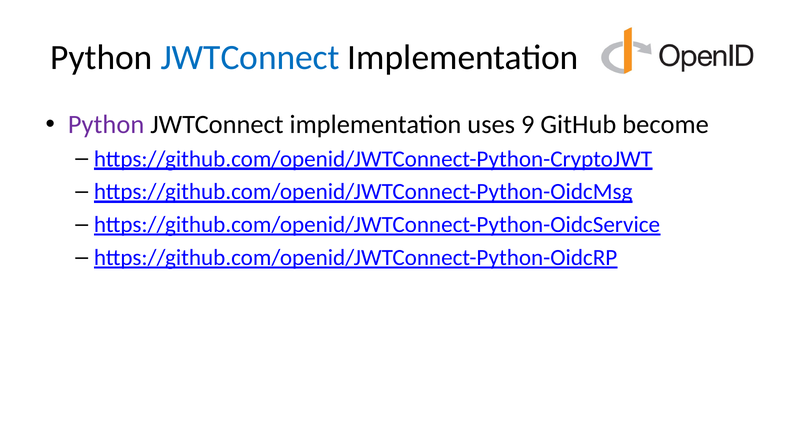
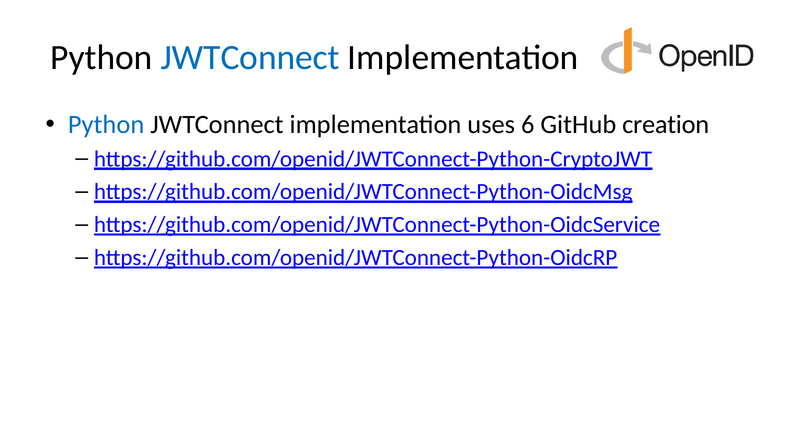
Python at (106, 125) colour: purple -> blue
9: 9 -> 6
become: become -> creation
